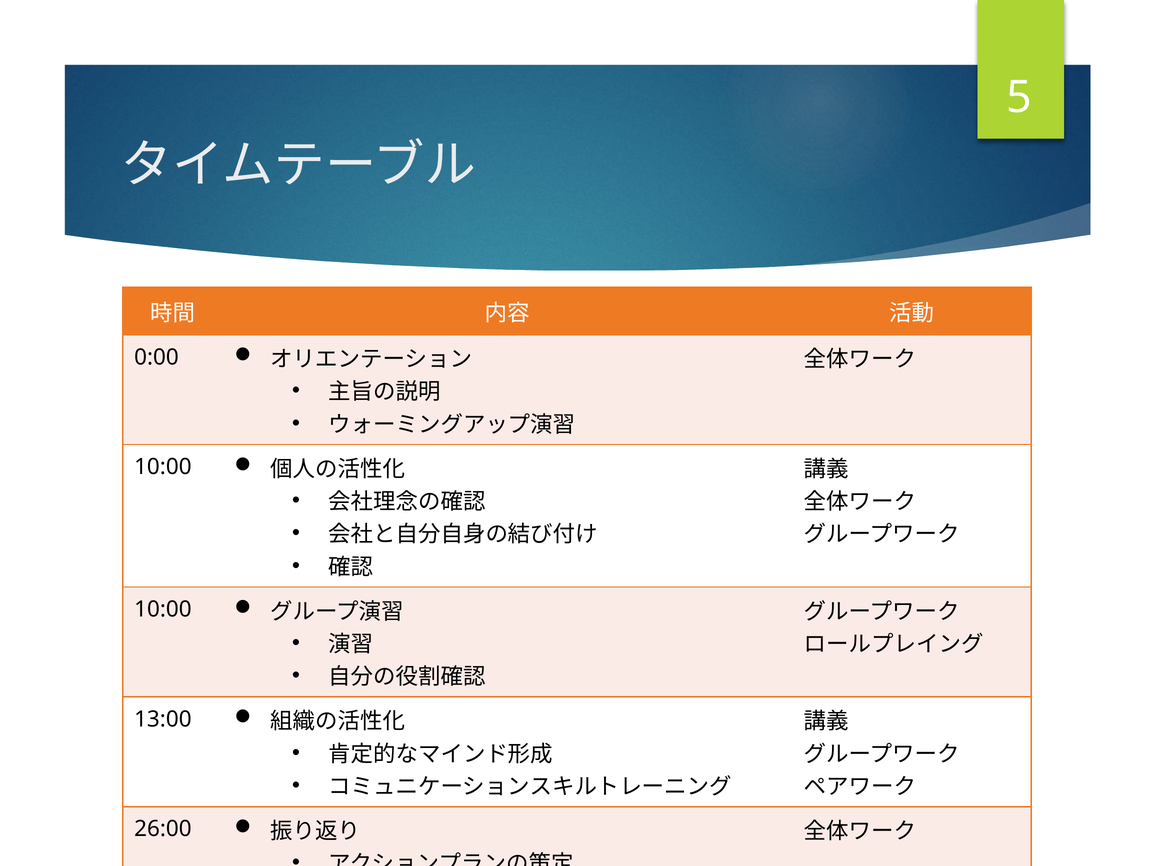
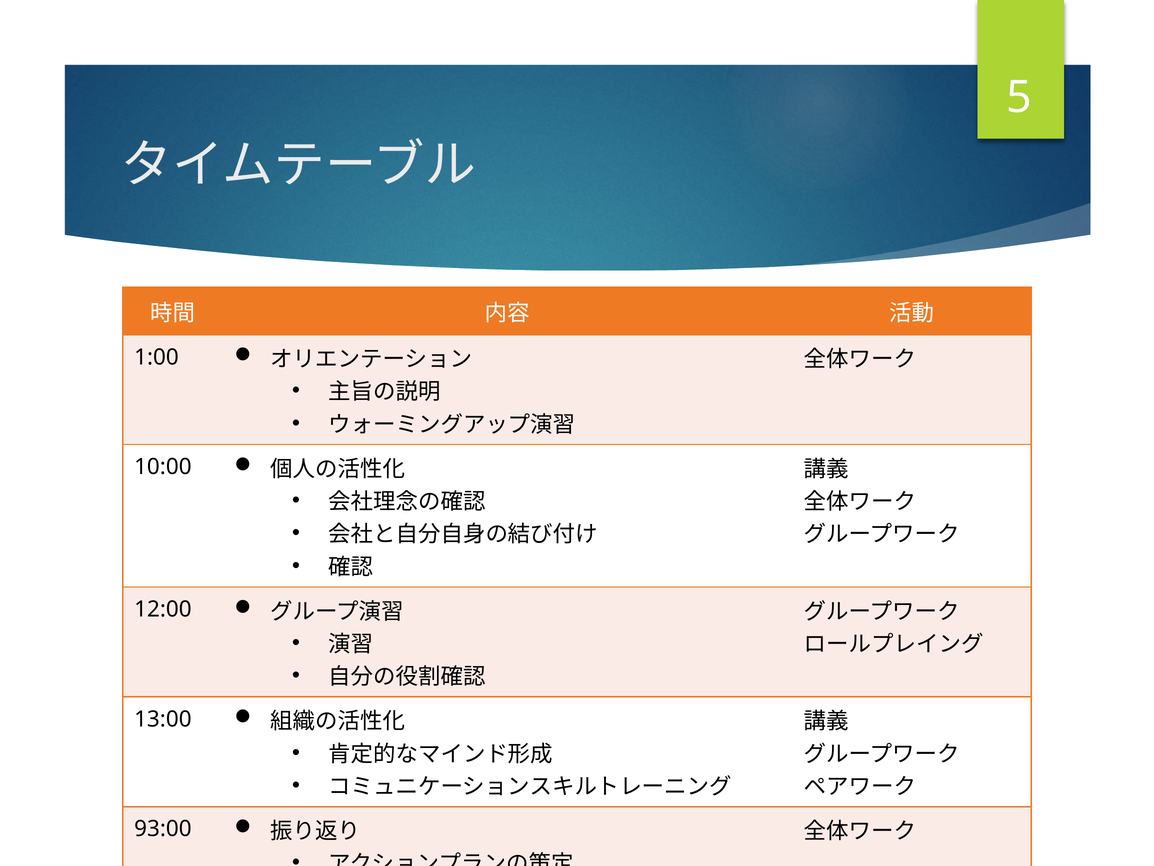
0:00: 0:00 -> 1:00
10:00 at (163, 609): 10:00 -> 12:00
26:00: 26:00 -> 93:00
